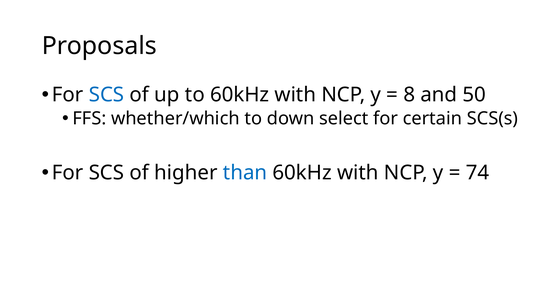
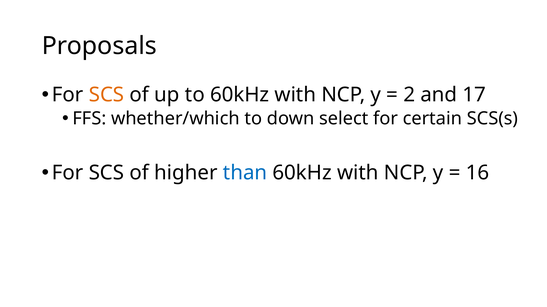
SCS at (107, 95) colour: blue -> orange
8: 8 -> 2
50: 50 -> 17
74: 74 -> 16
